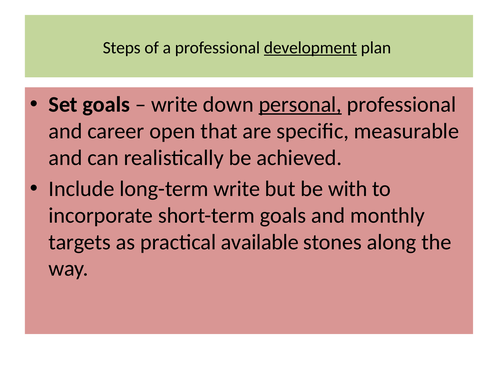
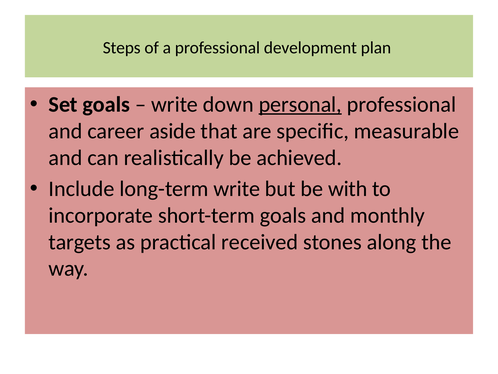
development underline: present -> none
open: open -> aside
available: available -> received
